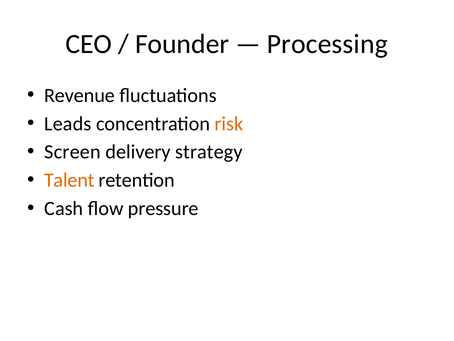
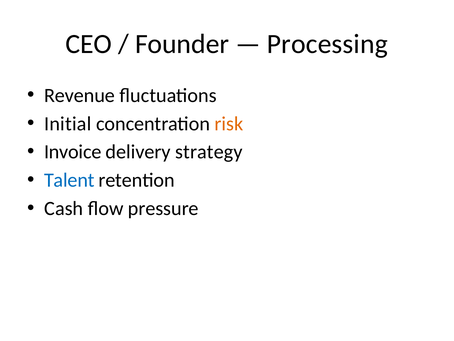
Leads: Leads -> Initial
Screen: Screen -> Invoice
Talent colour: orange -> blue
